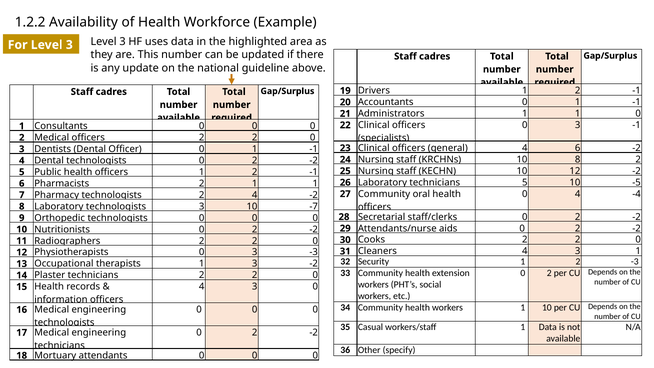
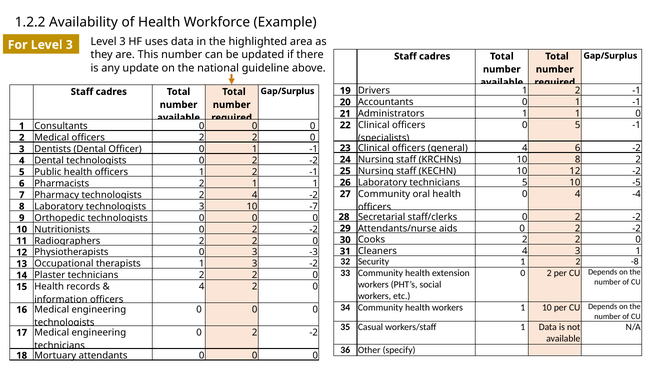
3 at (578, 125): 3 -> 5
2 -3: -3 -> -8
3 at (255, 287): 3 -> 2
